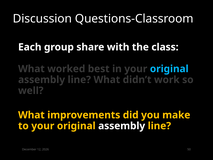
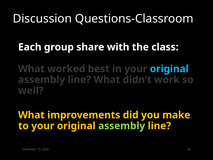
assembly at (122, 126) colour: white -> light green
